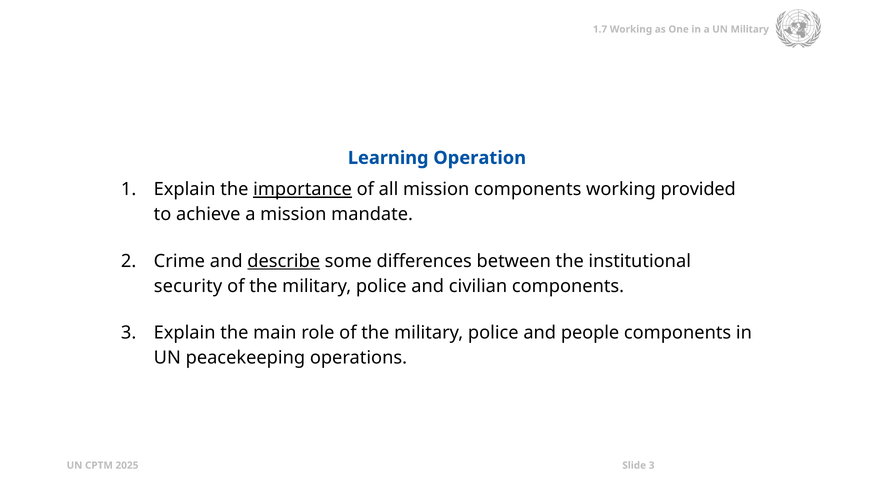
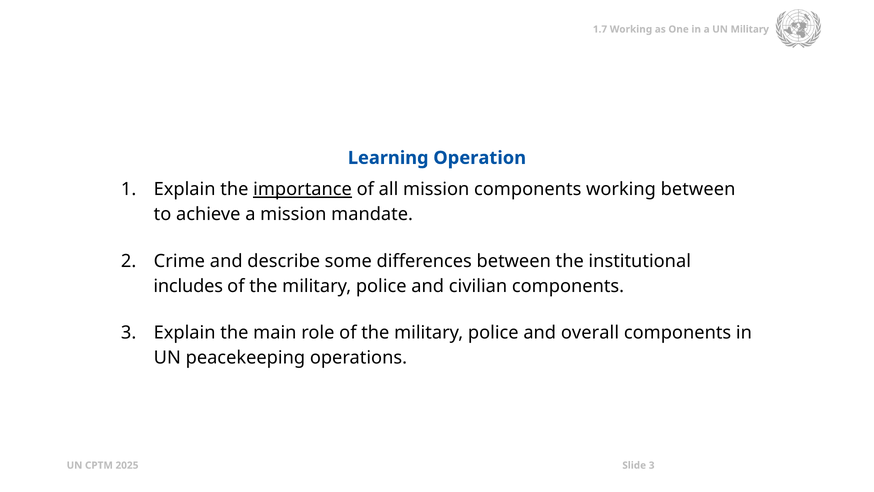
working provided: provided -> between
describe underline: present -> none
security: security -> includes
people: people -> overall
